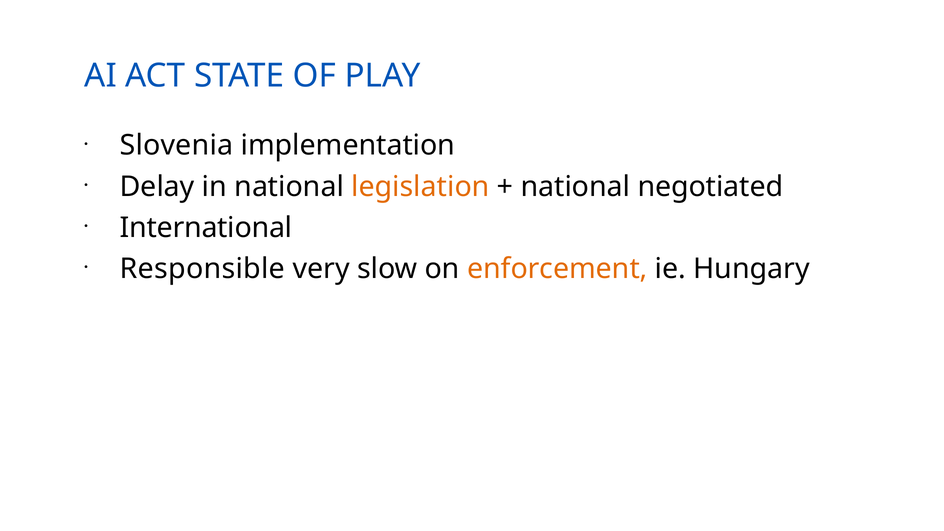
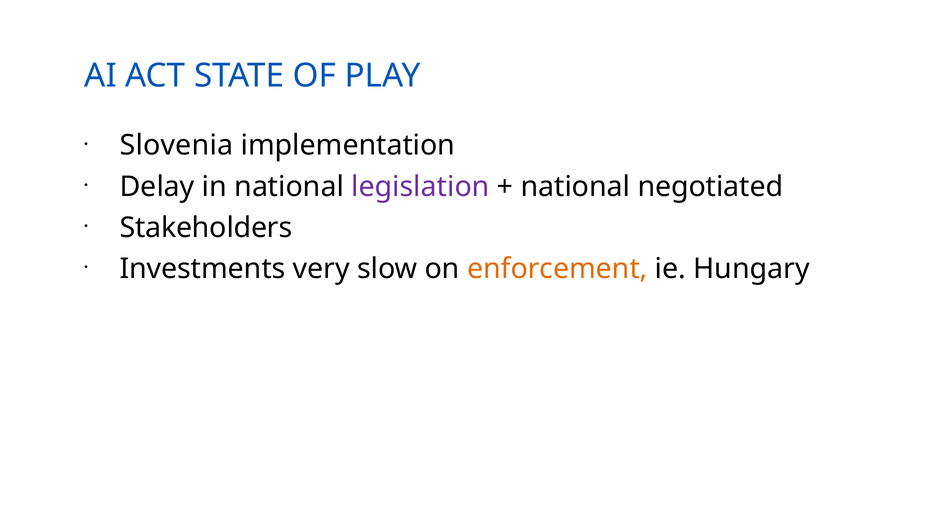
legislation colour: orange -> purple
International: International -> Stakeholders
Responsible: Responsible -> Investments
